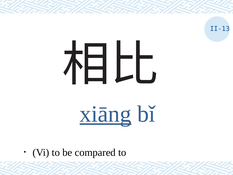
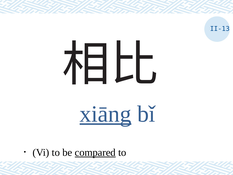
compared underline: none -> present
